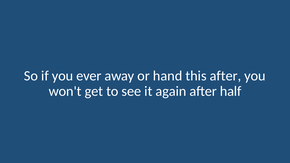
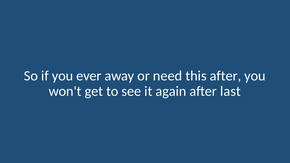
hand: hand -> need
half: half -> last
